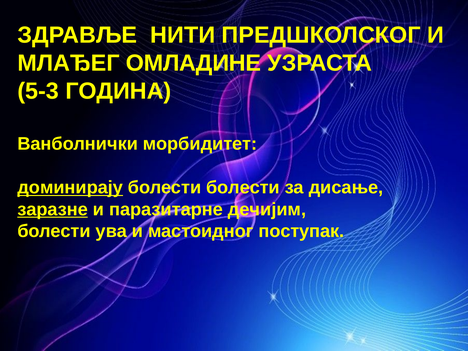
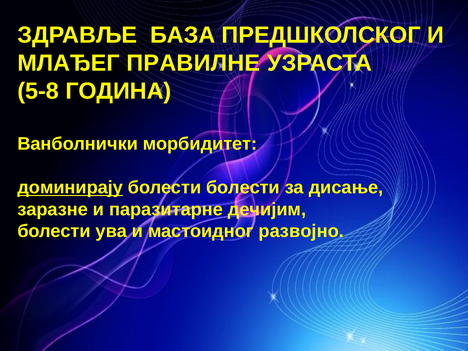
НИТИ: НИТИ -> БАЗА
ОМЛАДИНЕ: ОМЛАДИНЕ -> ПРАВИЛНЕ
5-3: 5-3 -> 5-8
заразне underline: present -> none
поступак: поступак -> развојно
